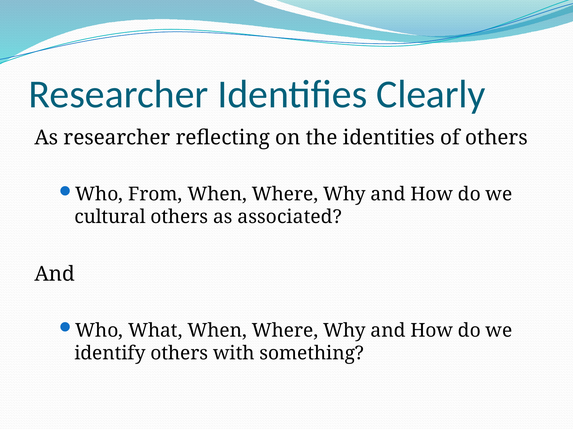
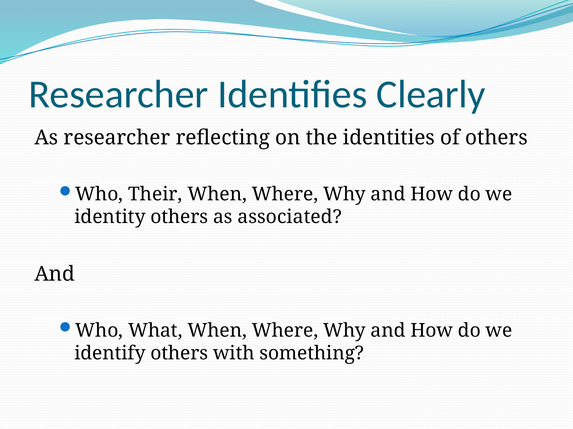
From: From -> Their
cultural: cultural -> identity
